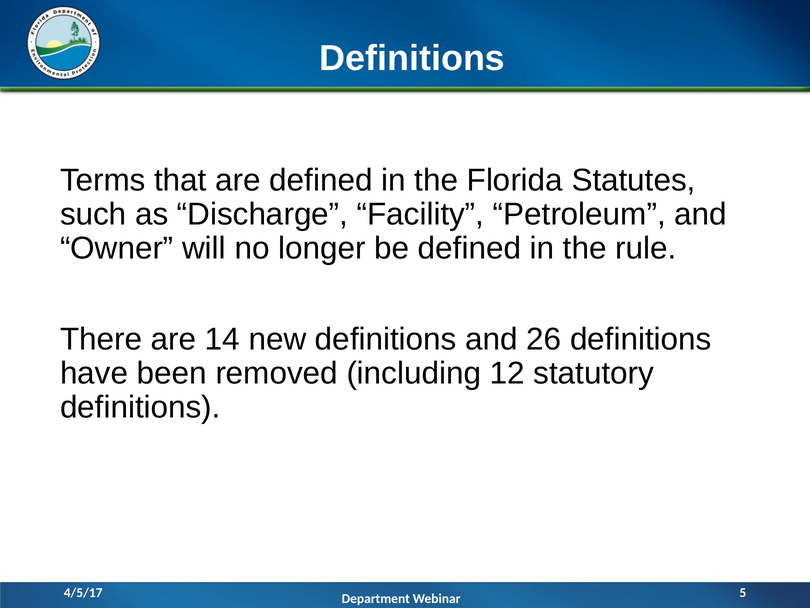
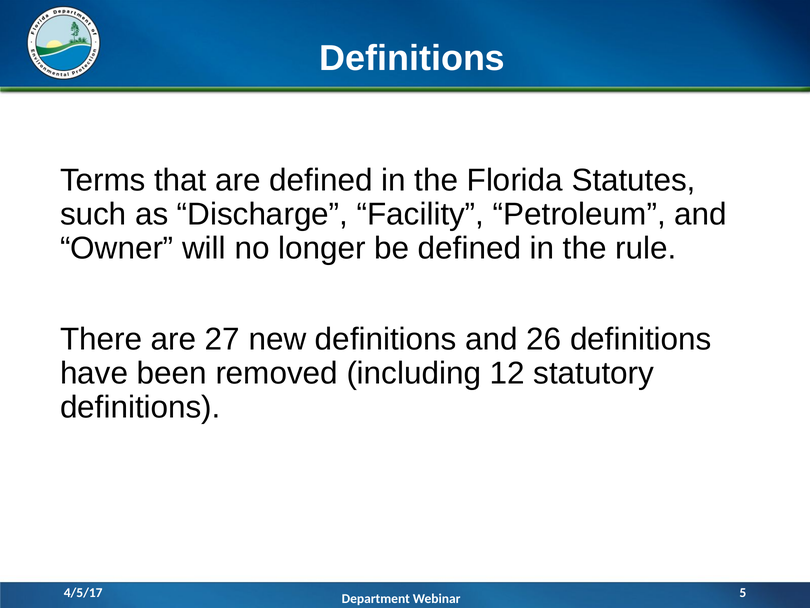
14: 14 -> 27
